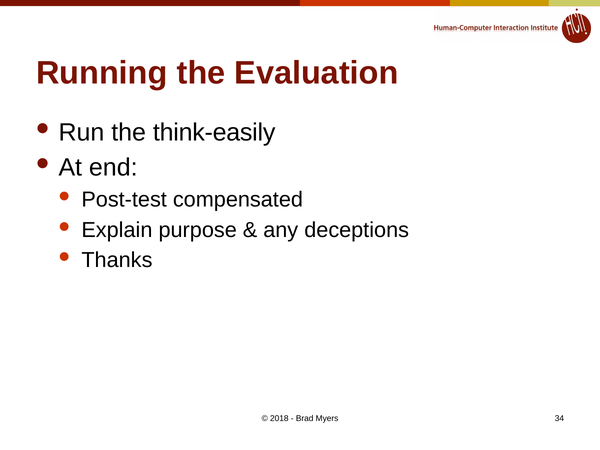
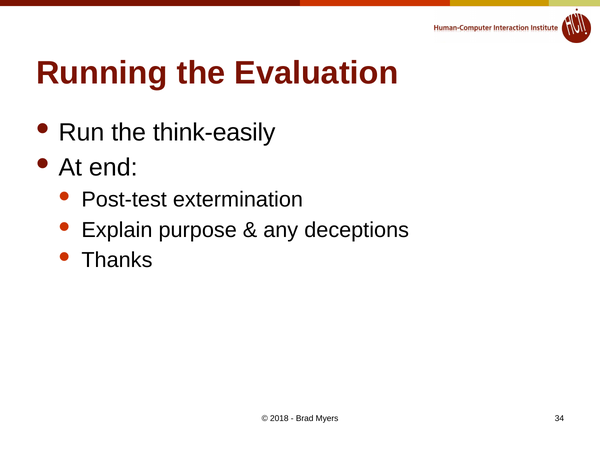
compensated: compensated -> extermination
